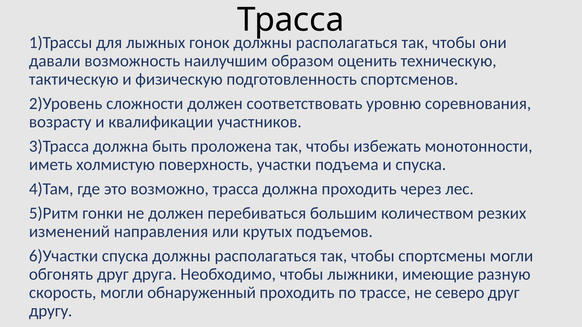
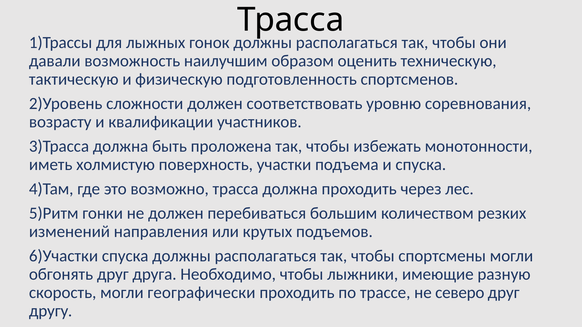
обнаруженный: обнаруженный -> географически
